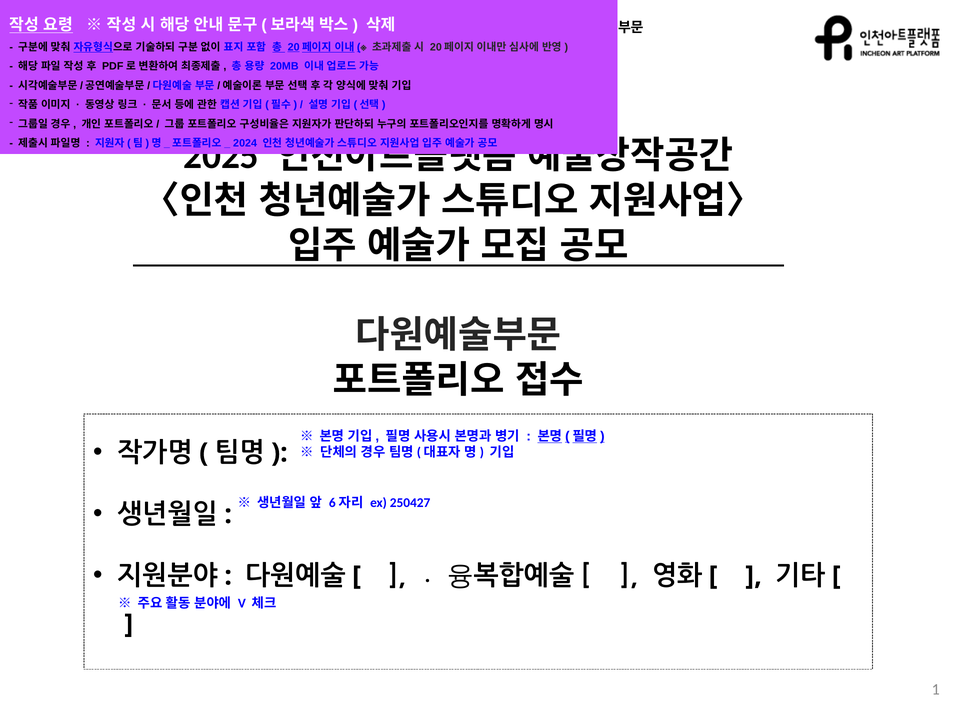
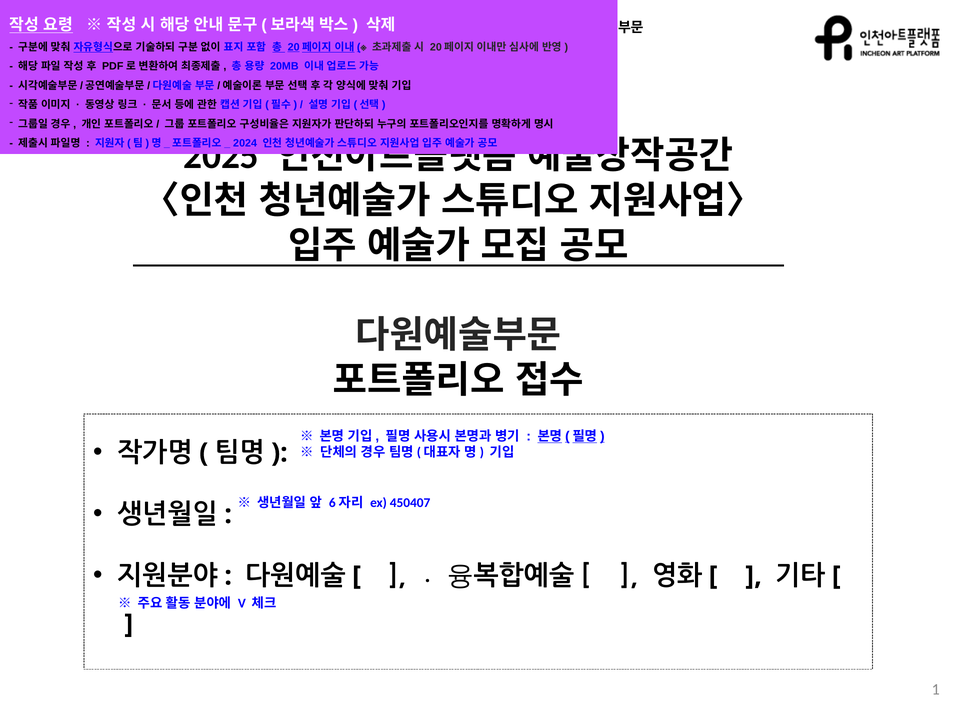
250427: 250427 -> 450407
